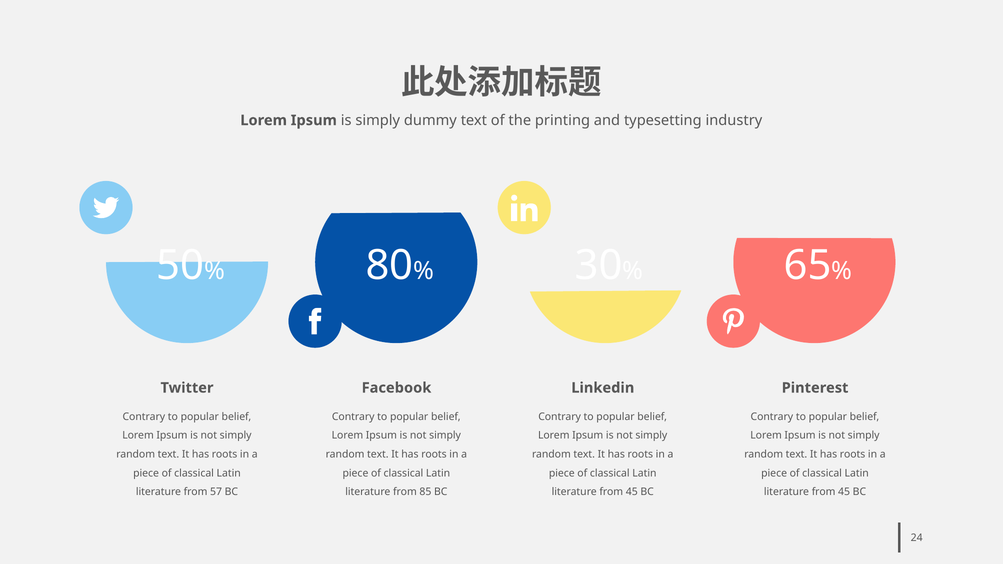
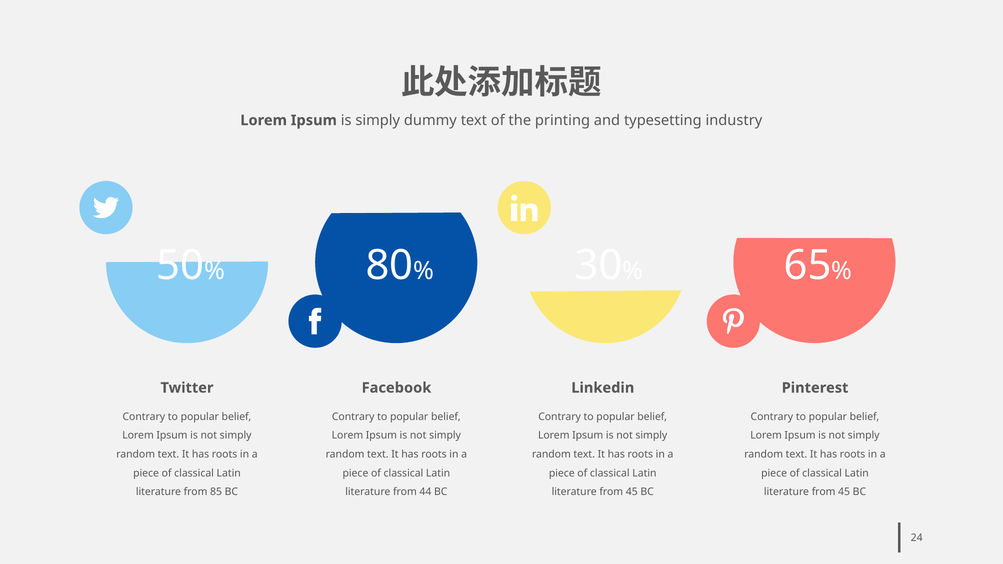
57: 57 -> 85
85: 85 -> 44
